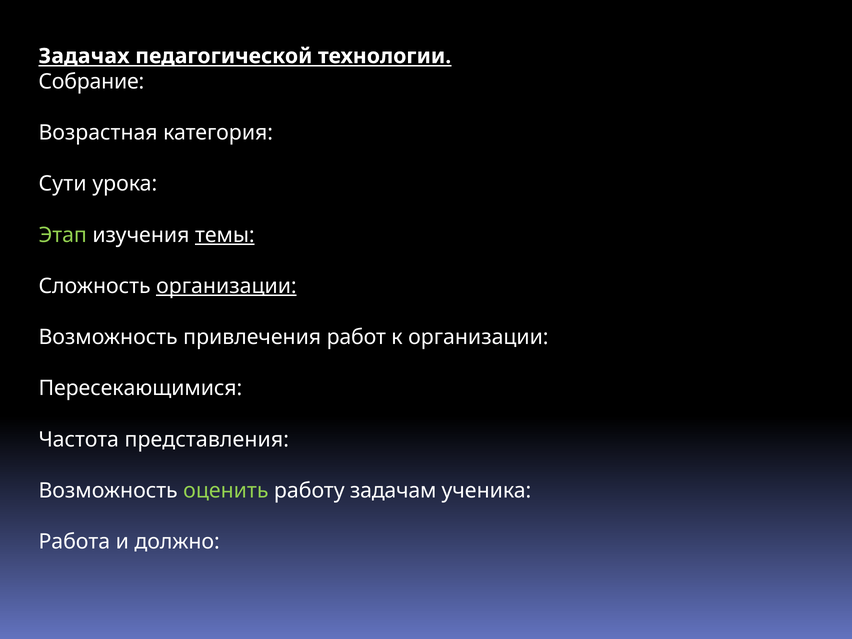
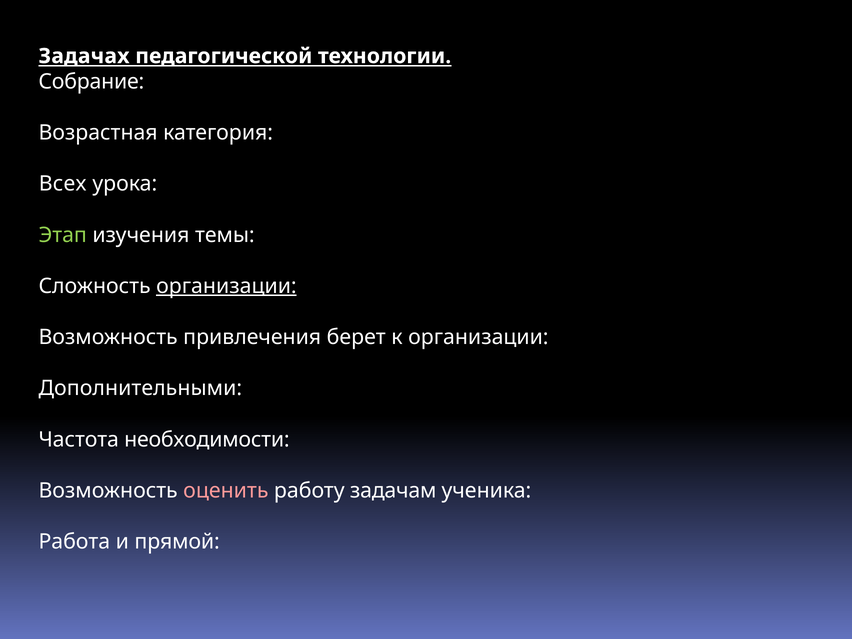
Сути: Сути -> Всех
темы underline: present -> none
работ: работ -> берет
Пересекающимися: Пересекающимися -> Дополнительными
представления: представления -> необходимости
оценить colour: light green -> pink
должно: должно -> прямой
